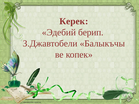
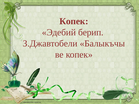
Керек at (74, 21): Керек -> Копек
